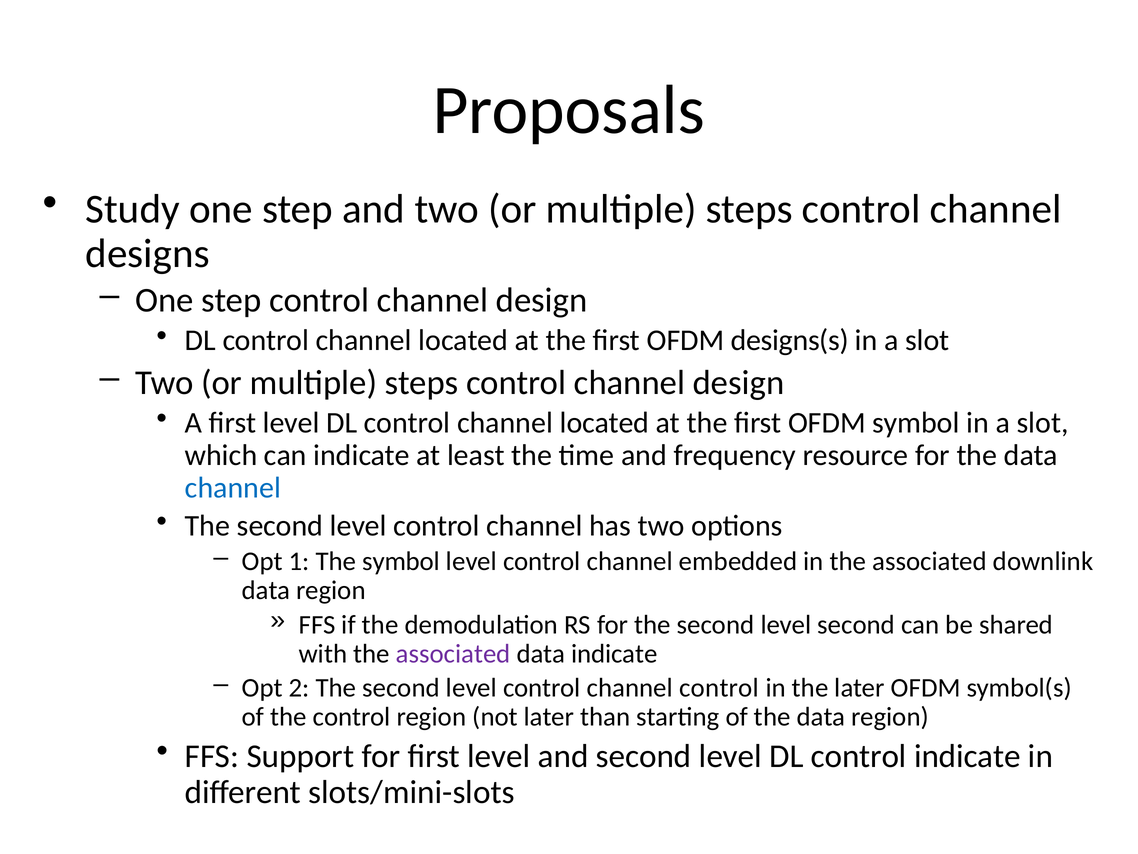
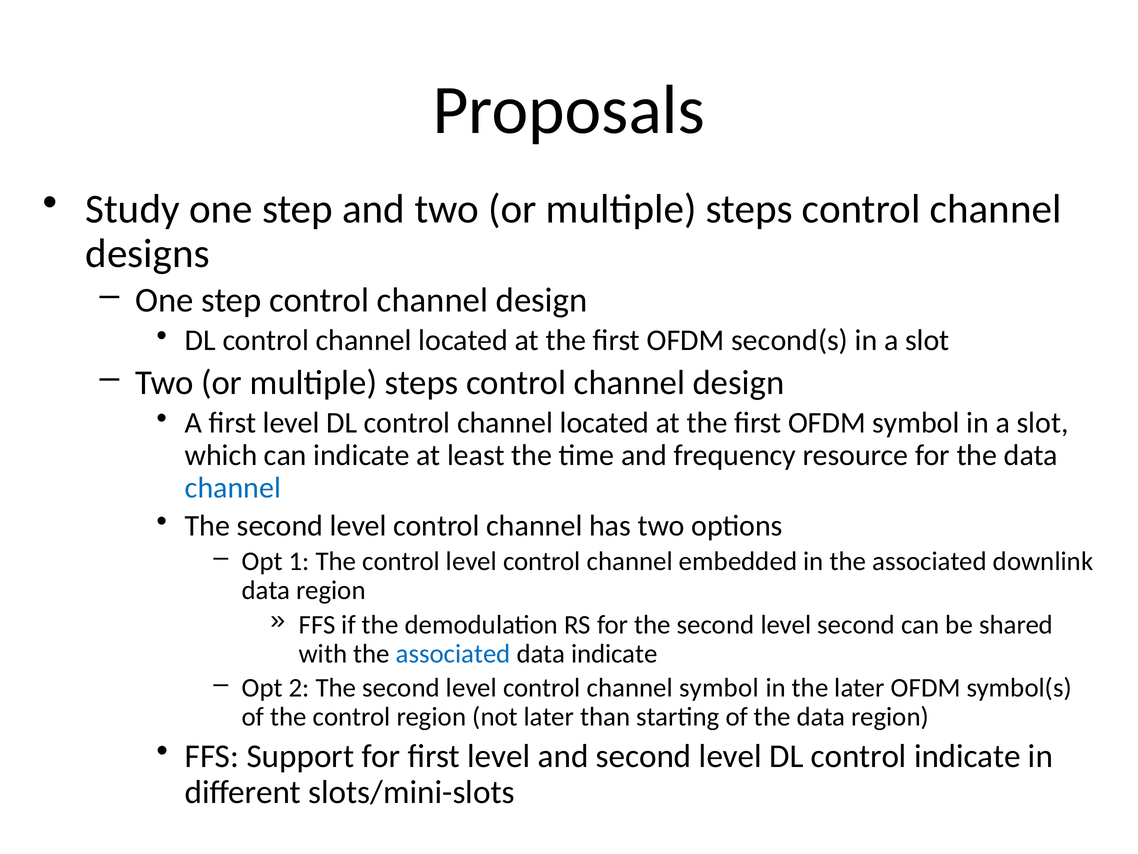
designs(s: designs(s -> second(s
1 The symbol: symbol -> control
associated at (453, 653) colour: purple -> blue
channel control: control -> symbol
